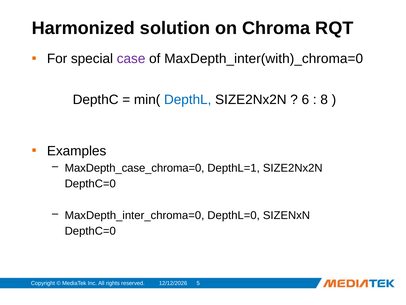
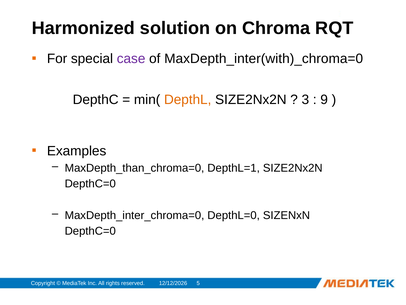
DepthL colour: blue -> orange
6: 6 -> 3
8: 8 -> 9
MaxDepth_case_chroma=0: MaxDepth_case_chroma=0 -> MaxDepth_than_chroma=0
